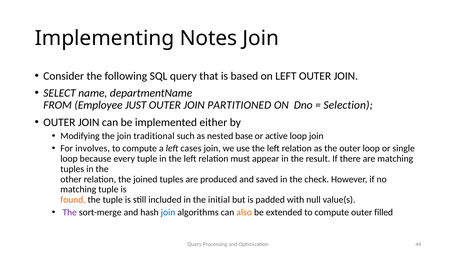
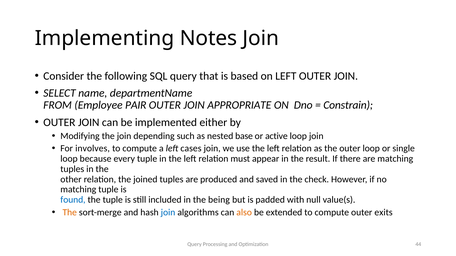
JUST: JUST -> PAIR
PARTITIONED: PARTITIONED -> APPROPRIATE
Selection: Selection -> Constrain
traditional: traditional -> depending
found colour: orange -> blue
initial: initial -> being
The at (70, 213) colour: purple -> orange
filled: filled -> exits
